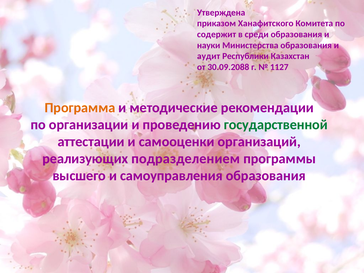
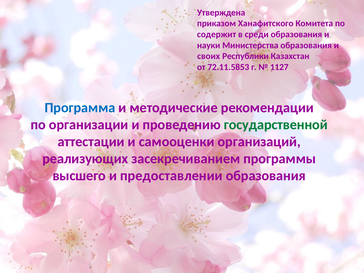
аудит: аудит -> своих
30.09.2088: 30.09.2088 -> 72.11.5853
Программа colour: orange -> blue
подразделением: подразделением -> засекречиванием
самоуправления: самоуправления -> предоставлении
